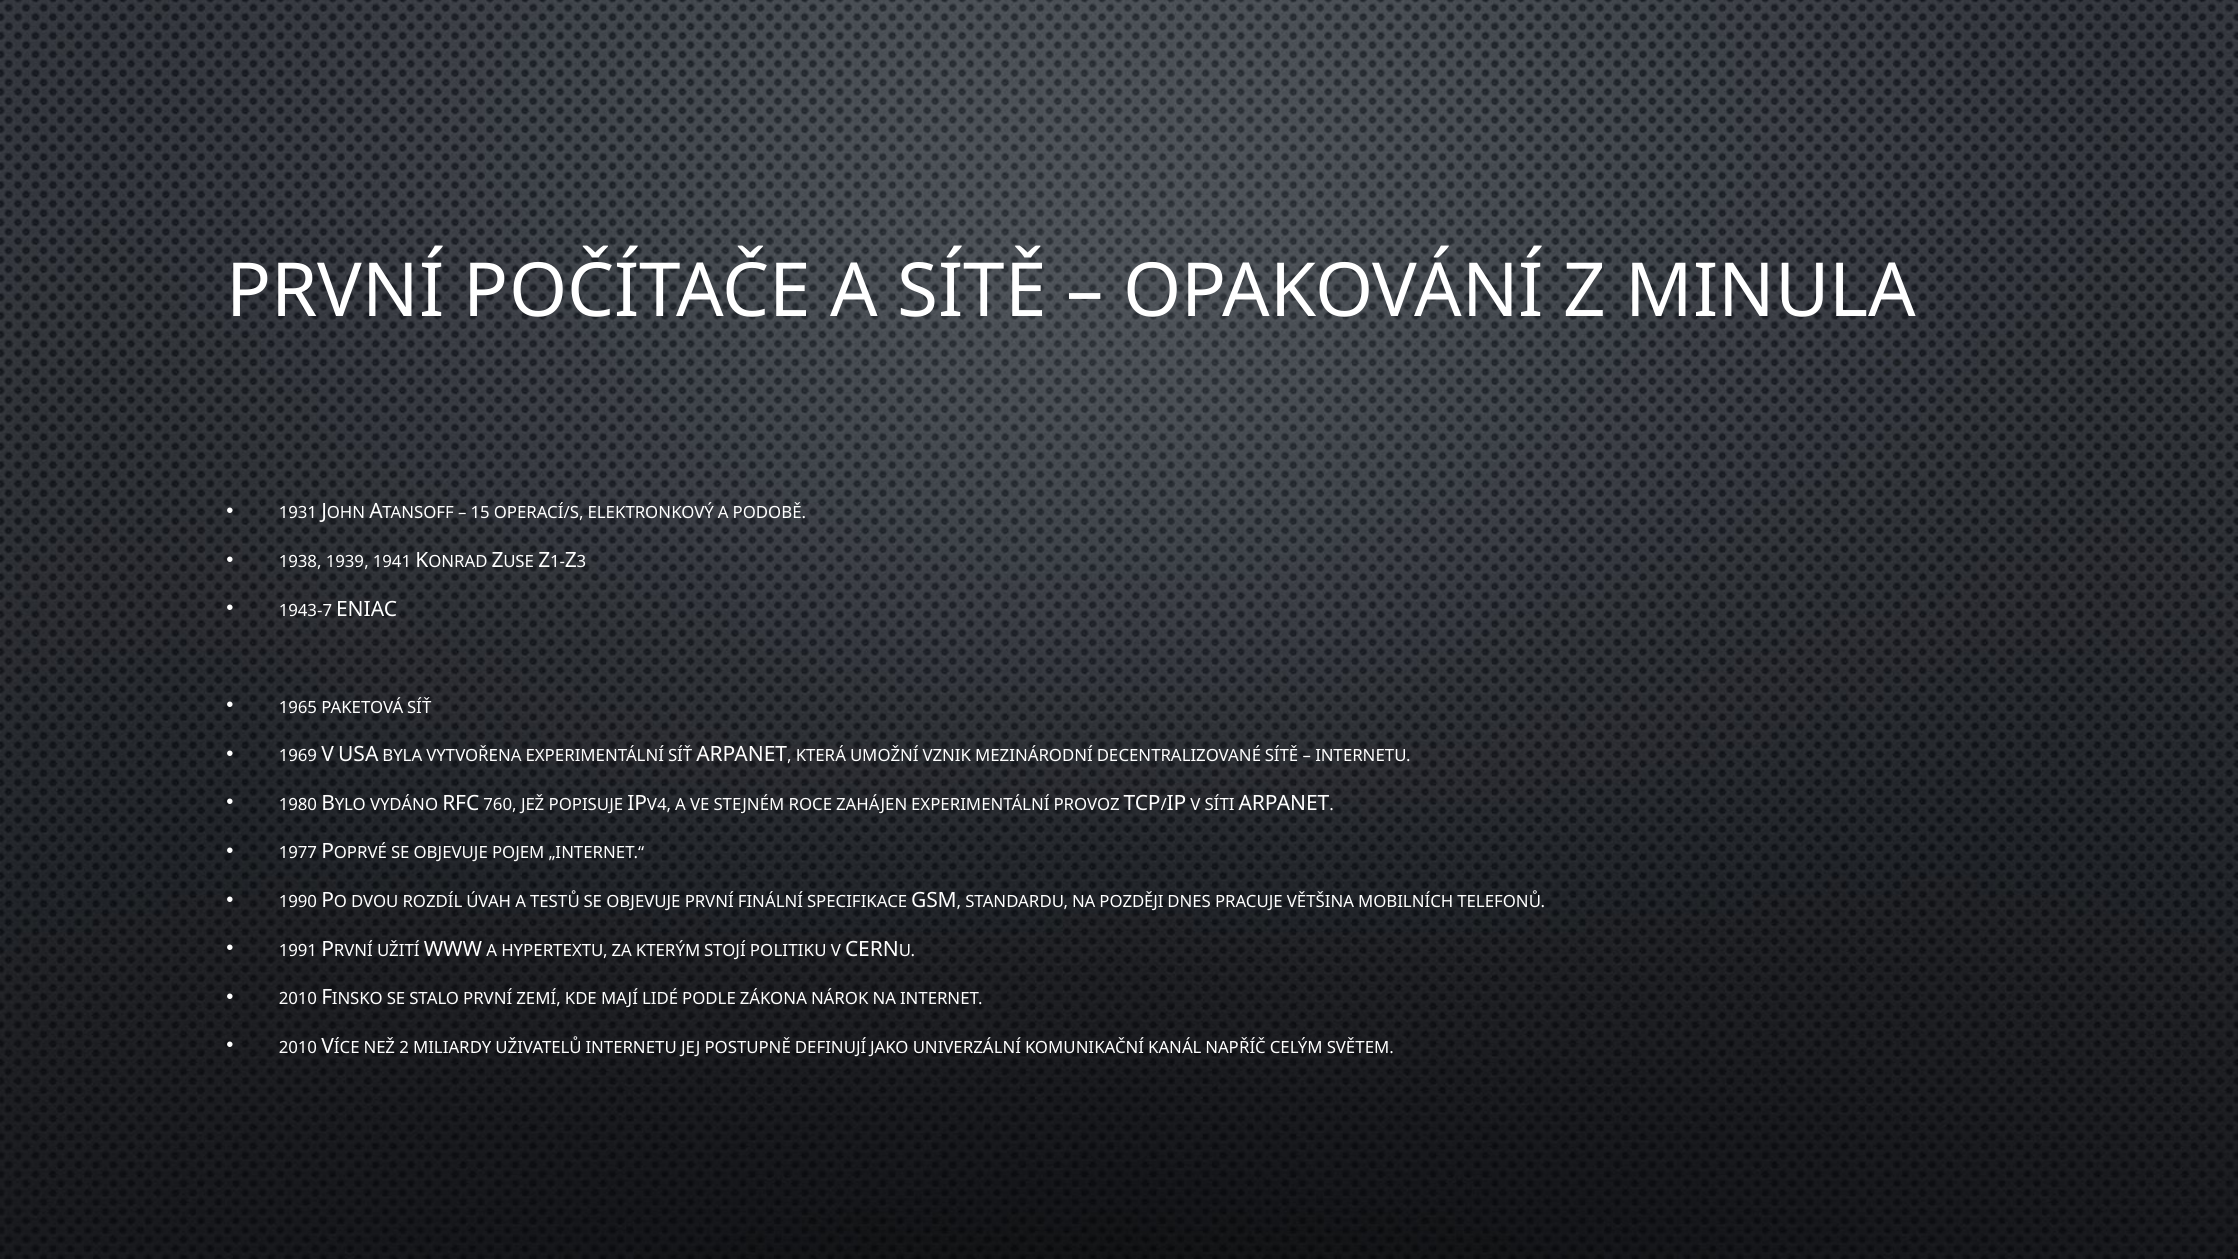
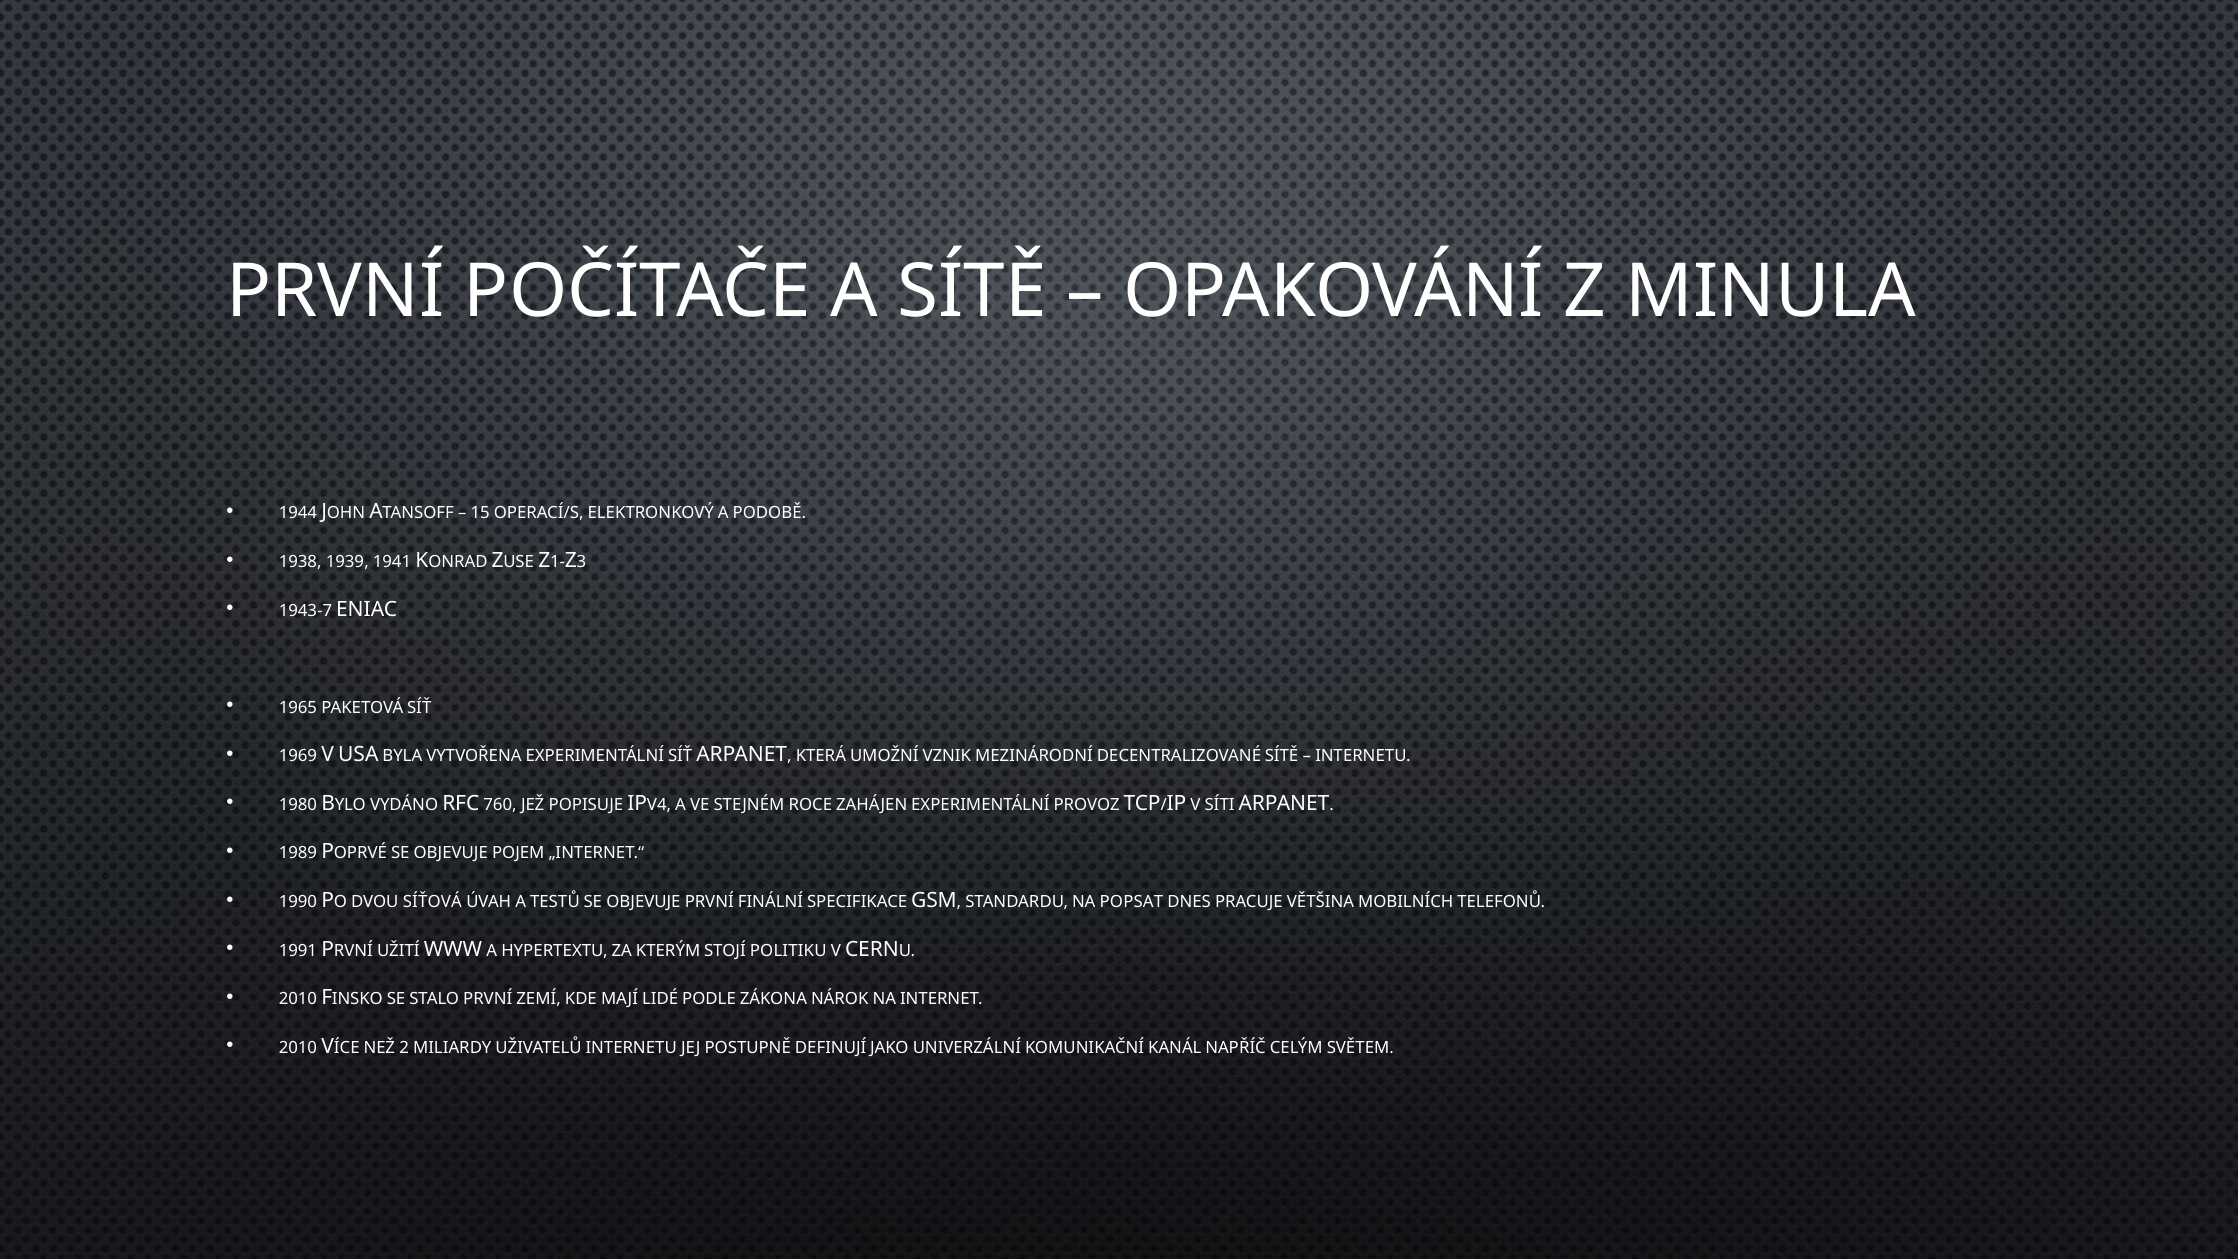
1931: 1931 -> 1944
1977: 1977 -> 1989
ROZDÍL: ROZDÍL -> SÍŤOVÁ
POZDĚJI: POZDĚJI -> POPSAT
